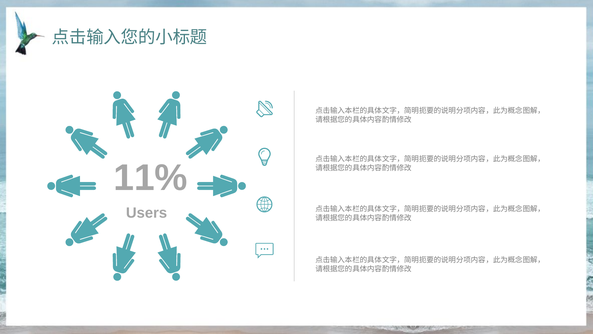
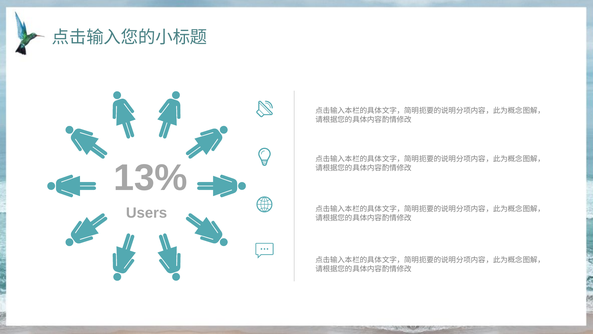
11%: 11% -> 13%
